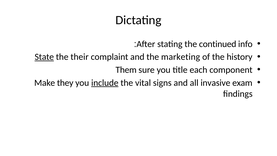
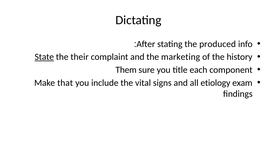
continued: continued -> produced
they: they -> that
include underline: present -> none
invasive: invasive -> etiology
